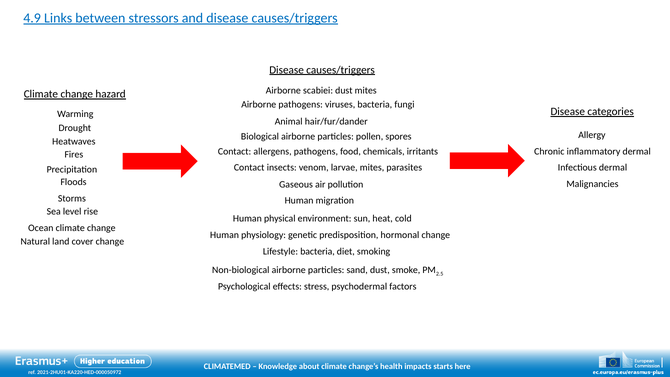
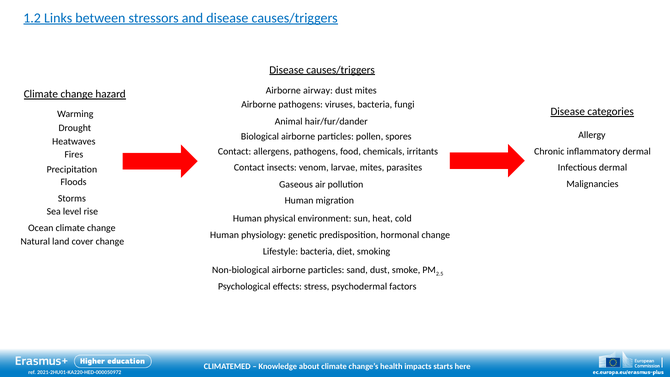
4.9: 4.9 -> 1.2
scabiei: scabiei -> airway
